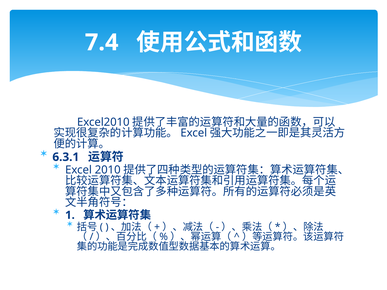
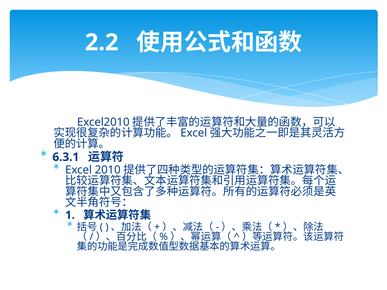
7.4: 7.4 -> 2.2
